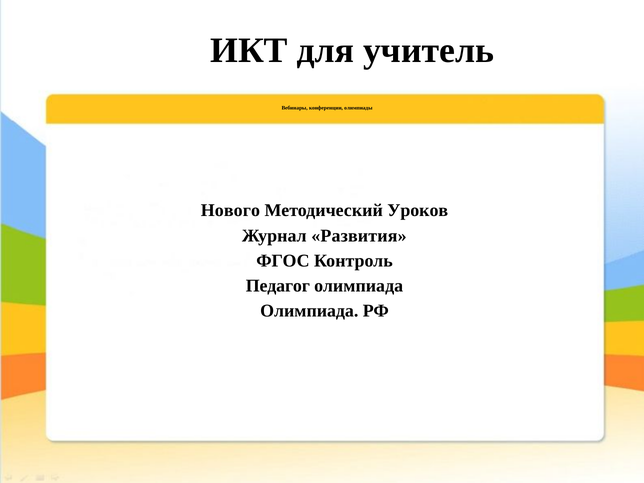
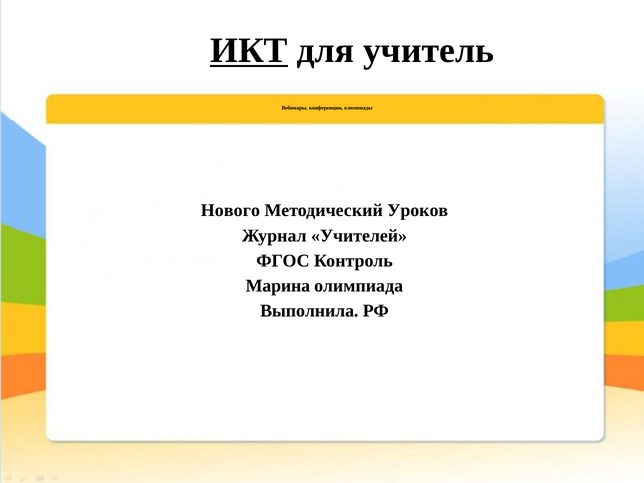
ИКТ underline: none -> present
Развития: Развития -> Учителей
Педагог: Педагог -> Марина
Олимпиада at (309, 311): Олимпиада -> Выполнила
